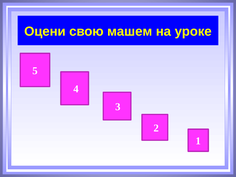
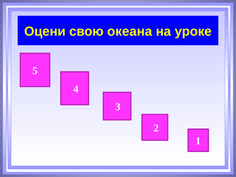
машем: машем -> океана
